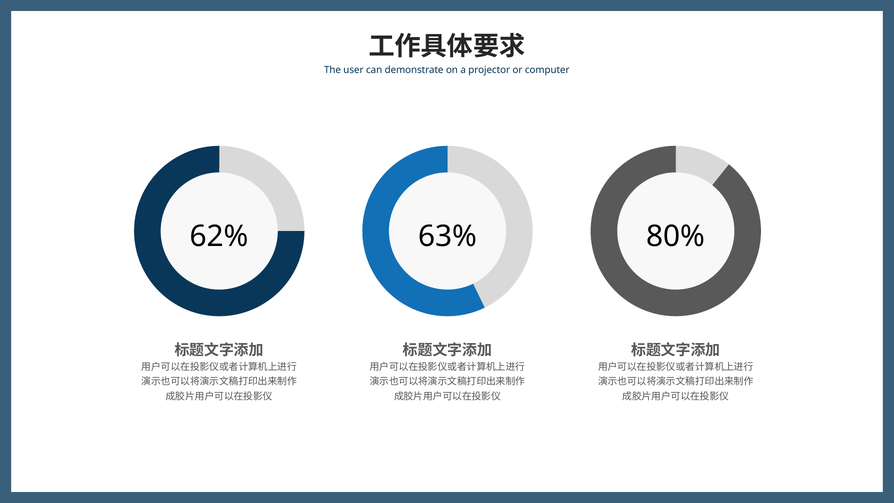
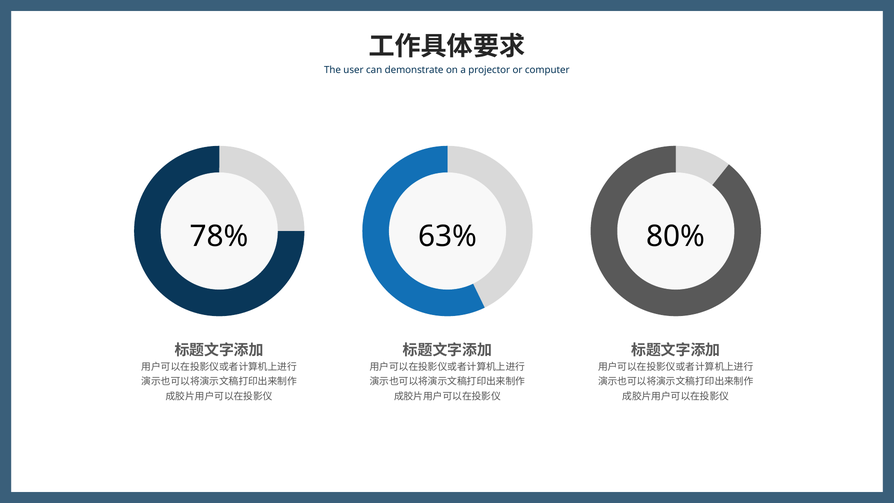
62%: 62% -> 78%
